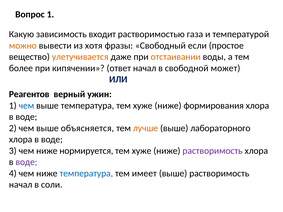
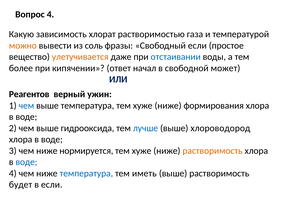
Вопрос 1: 1 -> 4
входит: входит -> хлорат
хотя: хотя -> соль
отстаивании colour: orange -> blue
объясняется: объясняется -> гидрооксида
лучше colour: orange -> blue
лабораторного: лабораторного -> хлороводород
растворимость at (213, 151) colour: purple -> orange
воде at (26, 162) colour: purple -> blue
имеет: имеет -> иметь
начал at (21, 185): начал -> будет
в соли: соли -> если
